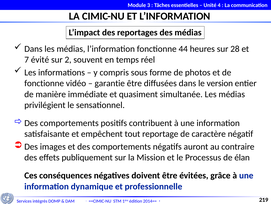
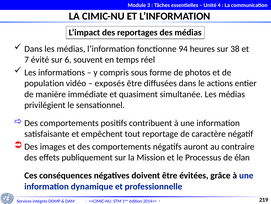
44: 44 -> 94
28: 28 -> 38
2: 2 -> 6
fonctionne at (44, 83): fonctionne -> population
garantie: garantie -> exposés
version: version -> actions
